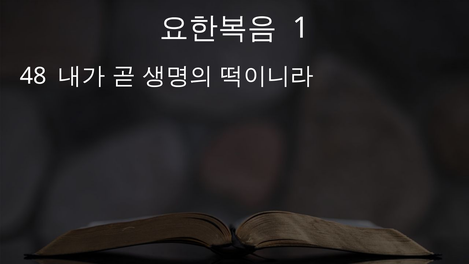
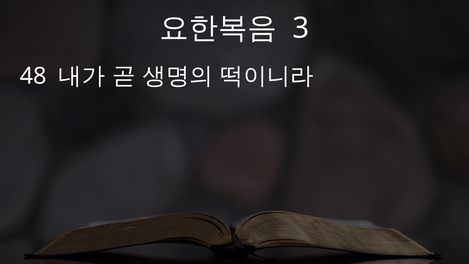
1: 1 -> 3
